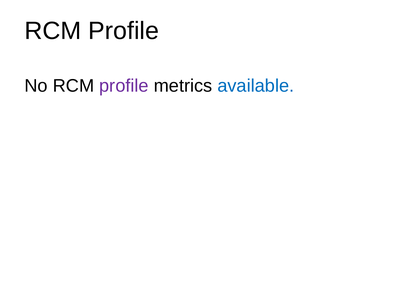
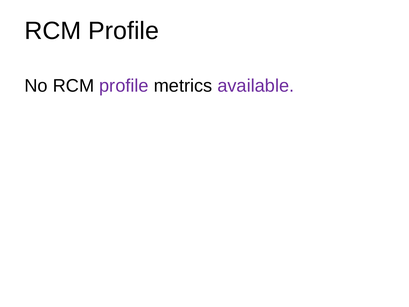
available colour: blue -> purple
